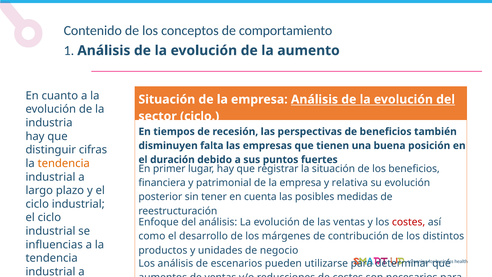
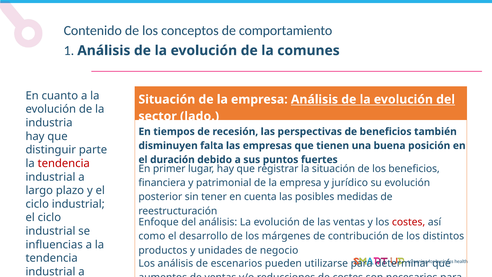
aumento: aumento -> comunes
sector ciclo: ciclo -> lado
cifras: cifras -> parte
tendencia at (64, 163) colour: orange -> red
relativa: relativa -> jurídico
